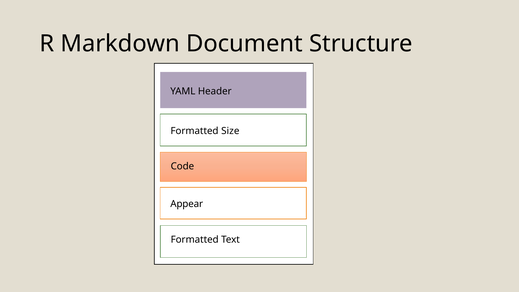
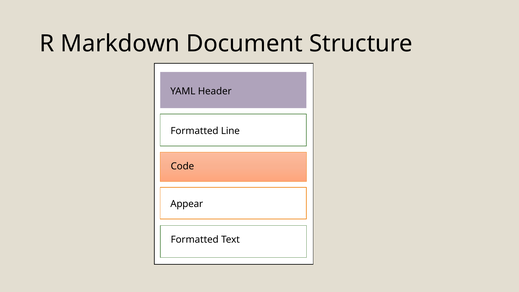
Size: Size -> Line
